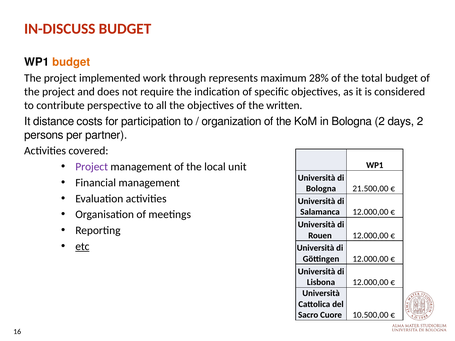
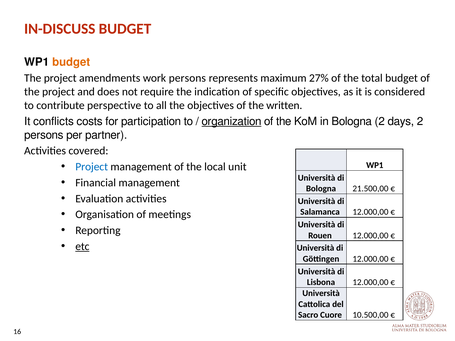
implemented: implemented -> amendments
work through: through -> persons
28%: 28% -> 27%
distance: distance -> conflicts
organization underline: none -> present
Project at (92, 167) colour: purple -> blue
